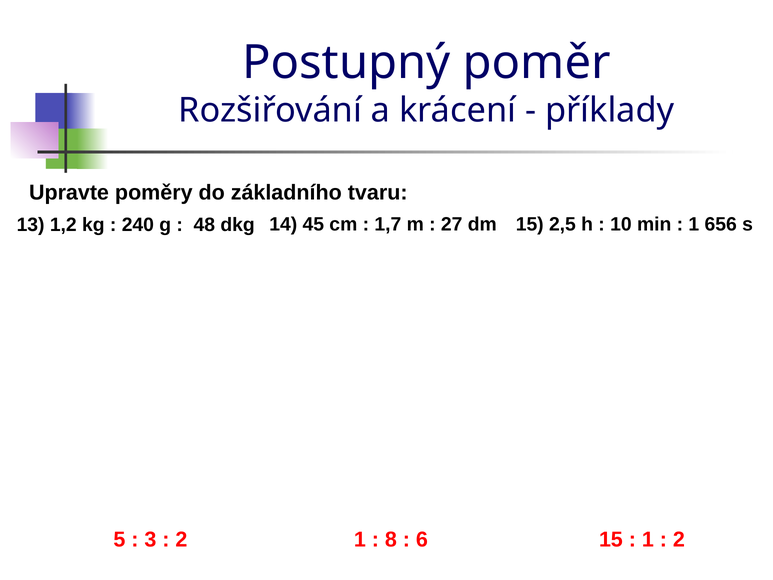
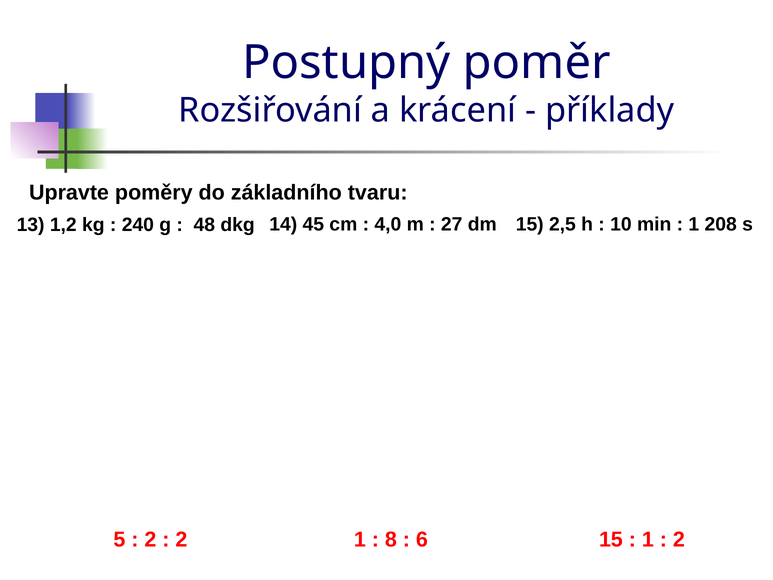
1,7: 1,7 -> 4,0
656: 656 -> 208
3 at (150, 539): 3 -> 2
